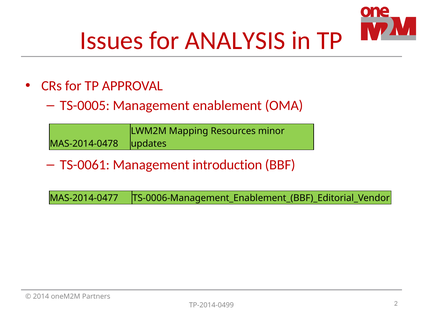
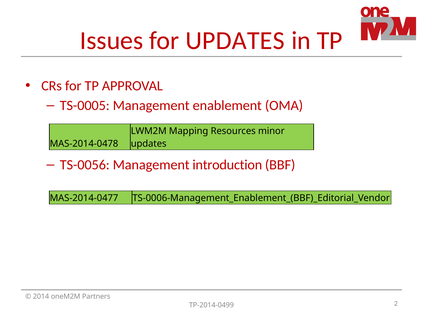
for ANALYSIS: ANALYSIS -> UPDATES
TS-0061: TS-0061 -> TS-0056
